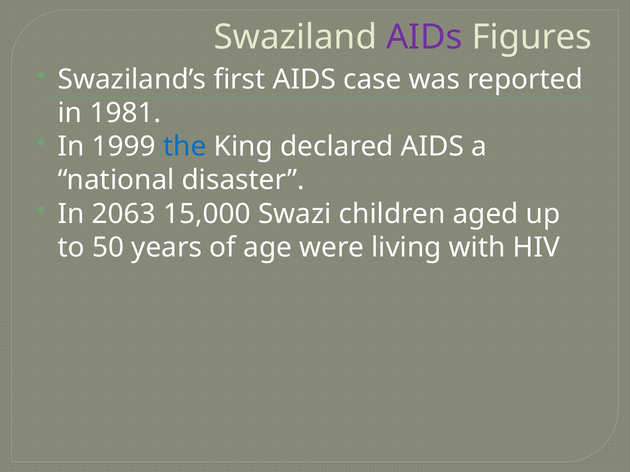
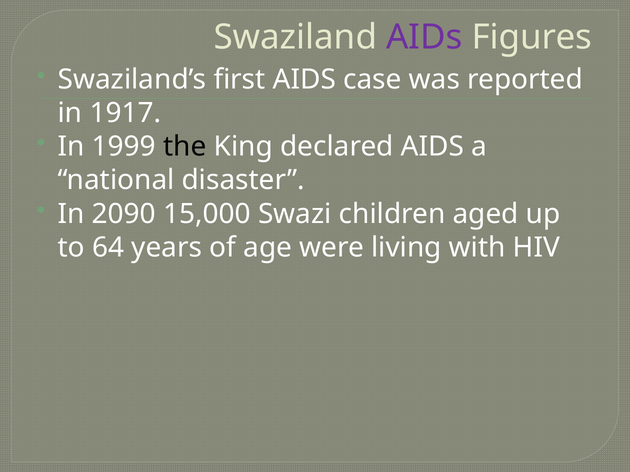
1981: 1981 -> 1917
the colour: blue -> black
2063: 2063 -> 2090
50: 50 -> 64
